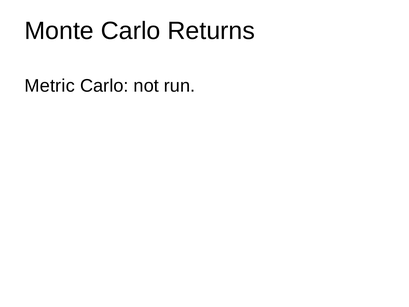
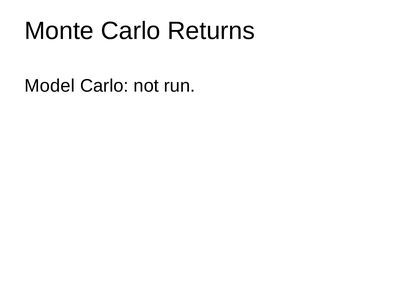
Metric: Metric -> Model
